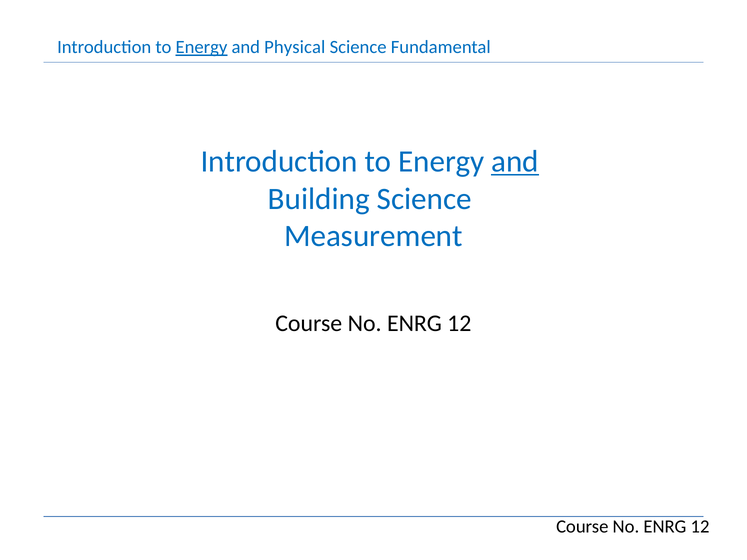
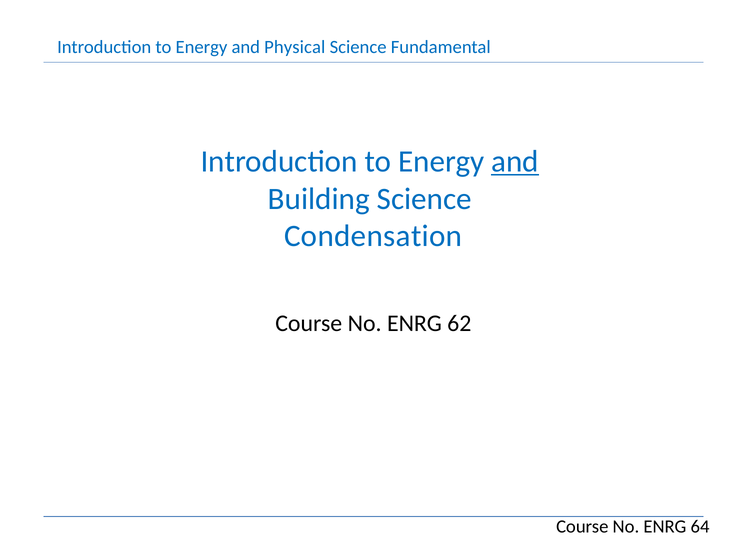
Energy at (201, 47) underline: present -> none
Measurement: Measurement -> Condensation
12 at (459, 323): 12 -> 62
12 at (700, 527): 12 -> 64
